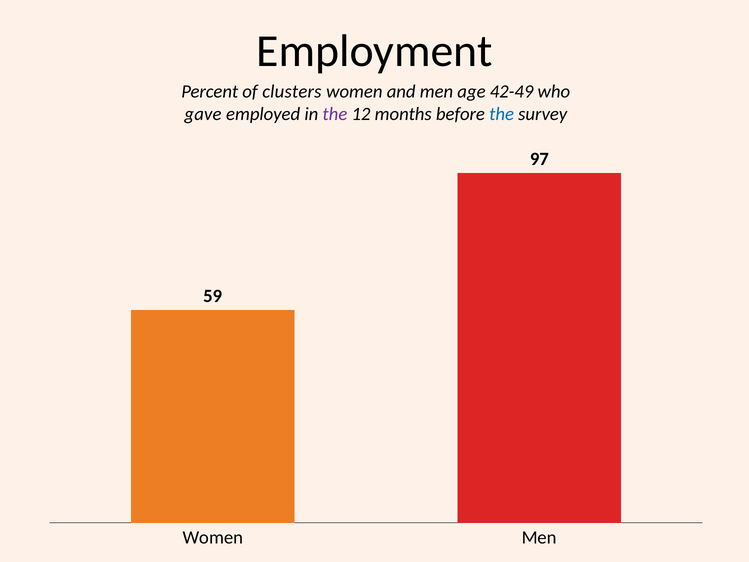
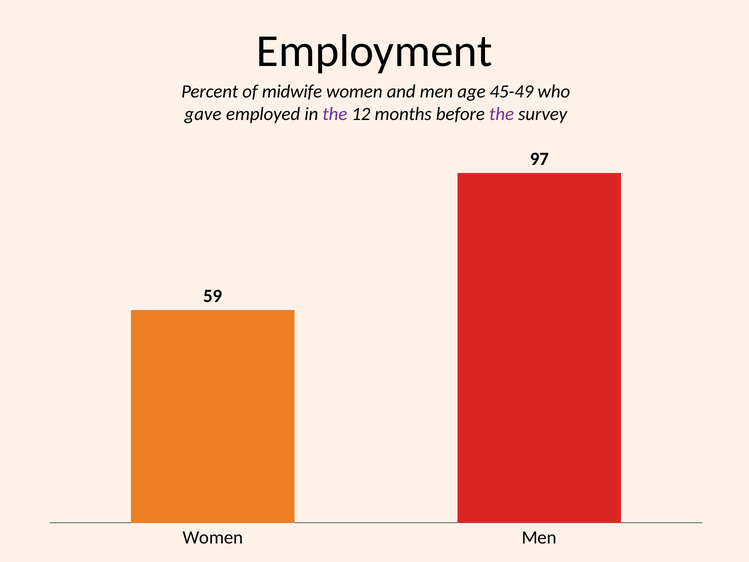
clusters: clusters -> midwife
42-49: 42-49 -> 45-49
the at (502, 114) colour: blue -> purple
